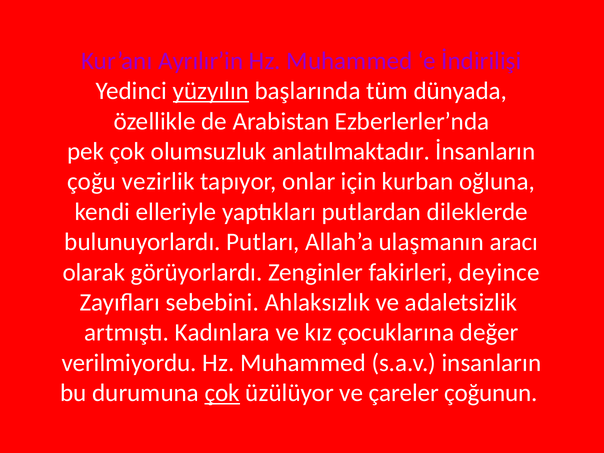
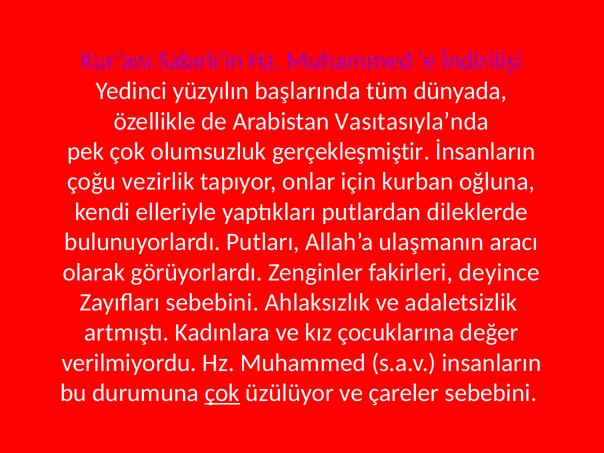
Ayrılır’in: Ayrılır’in -> Sabırlı’in
yüzyılın underline: present -> none
Ezberlerler’nda: Ezberlerler’nda -> Vasıtasıyla’nda
anlatılmaktadır: anlatılmaktadır -> gerçekleşmiştir
çareler çoğunun: çoğunun -> sebebini
